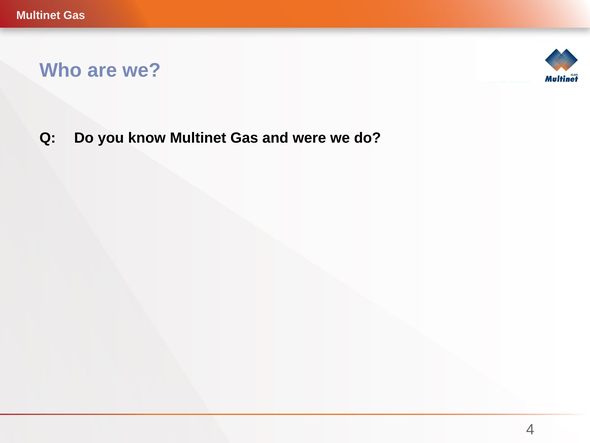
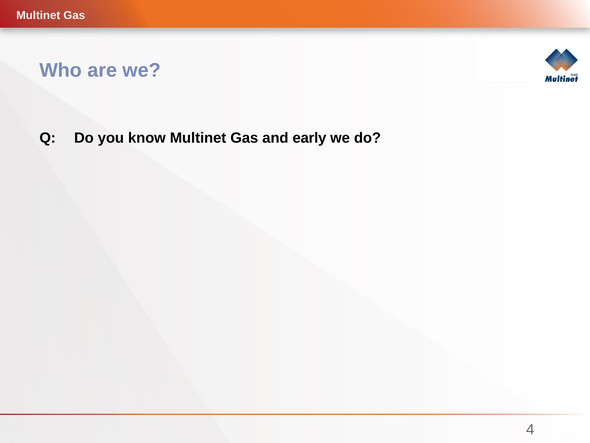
were: were -> early
